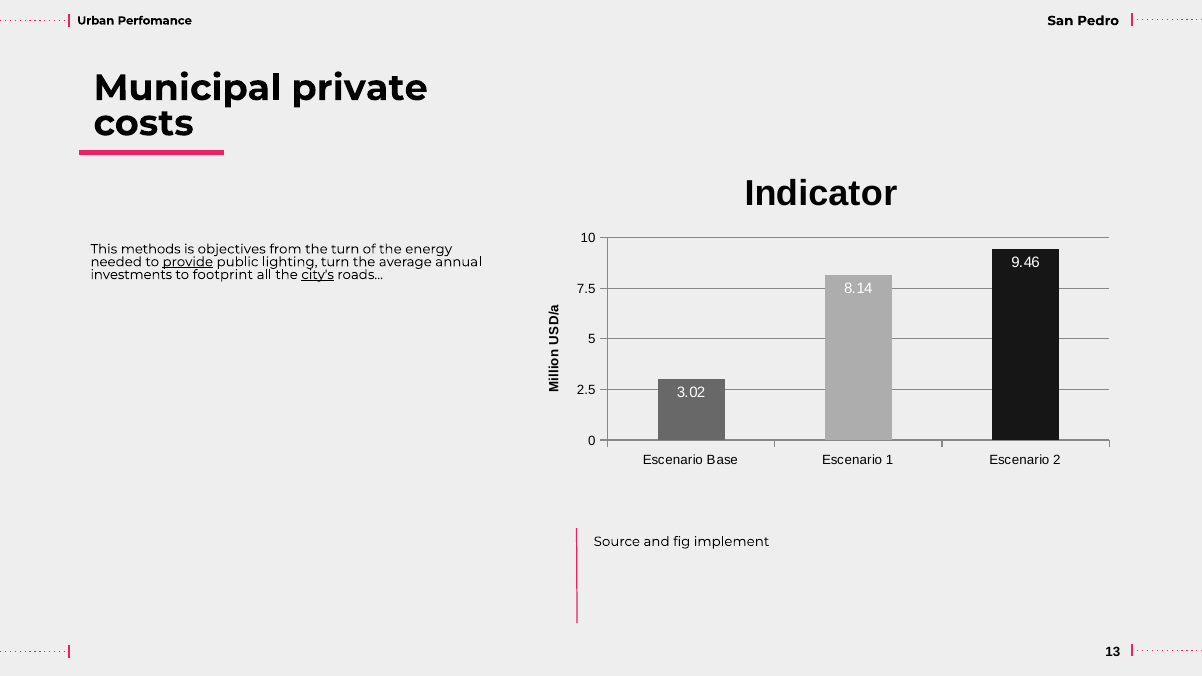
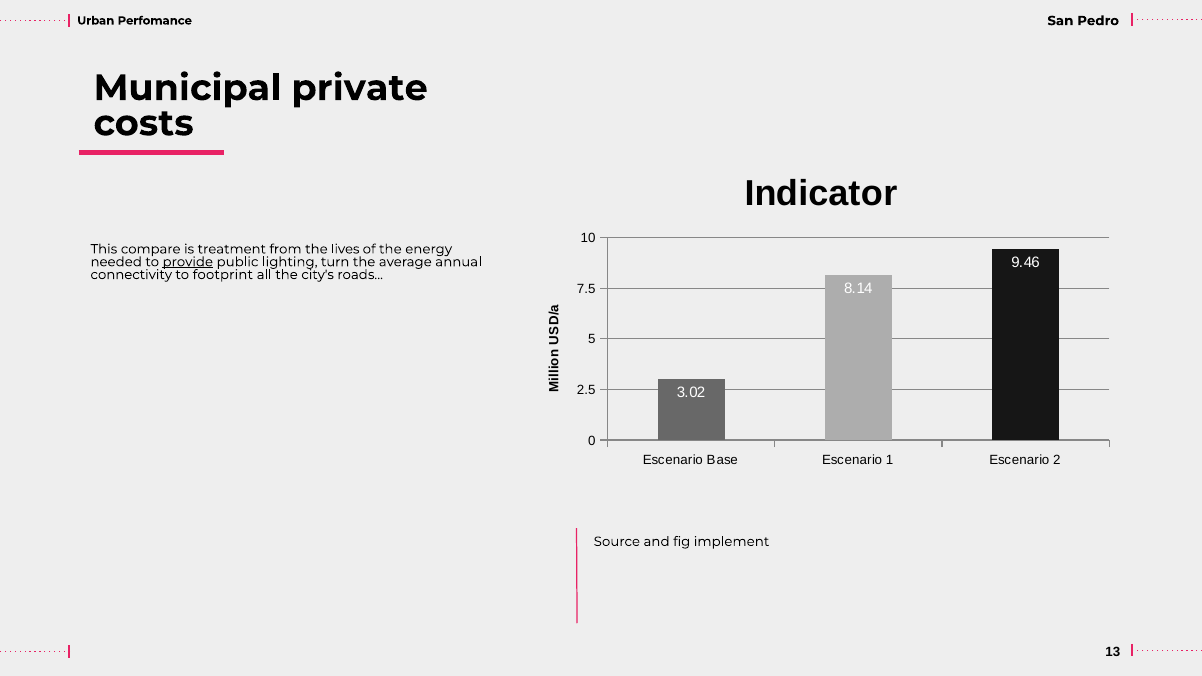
methods: methods -> compare
objectives: objectives -> treatment
the turn: turn -> lives
investments: investments -> connectivity
city's underline: present -> none
